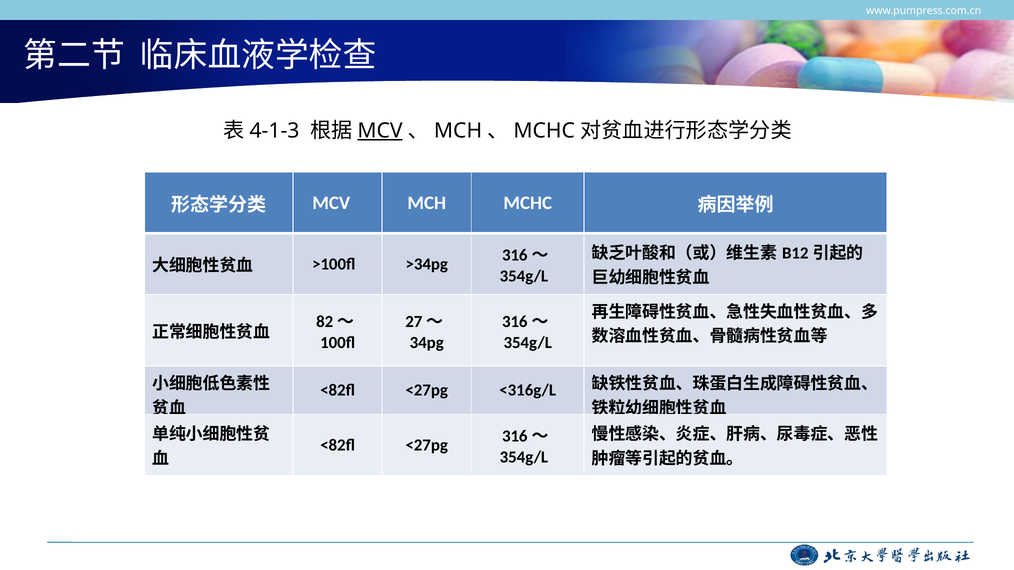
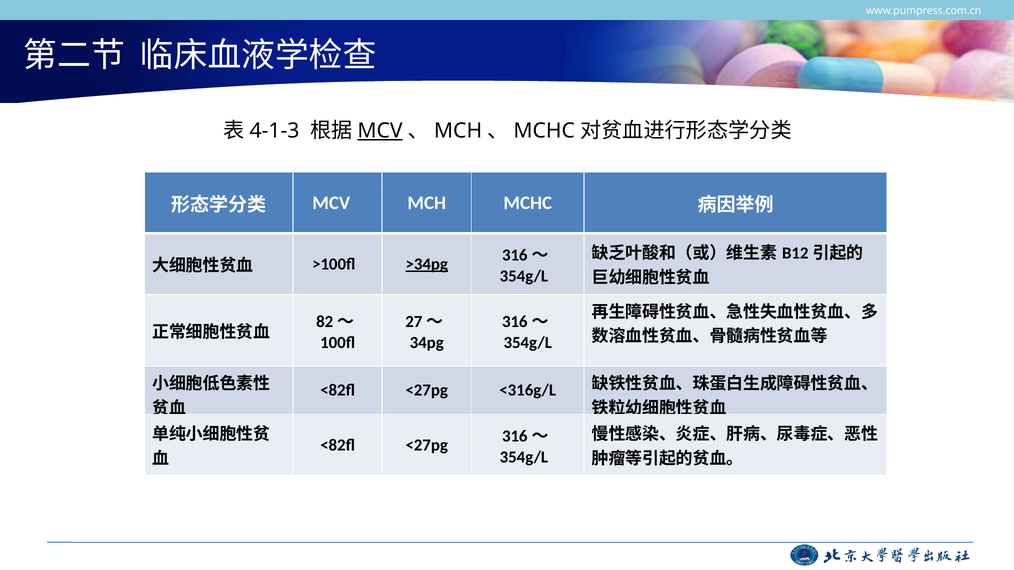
>34pg underline: none -> present
